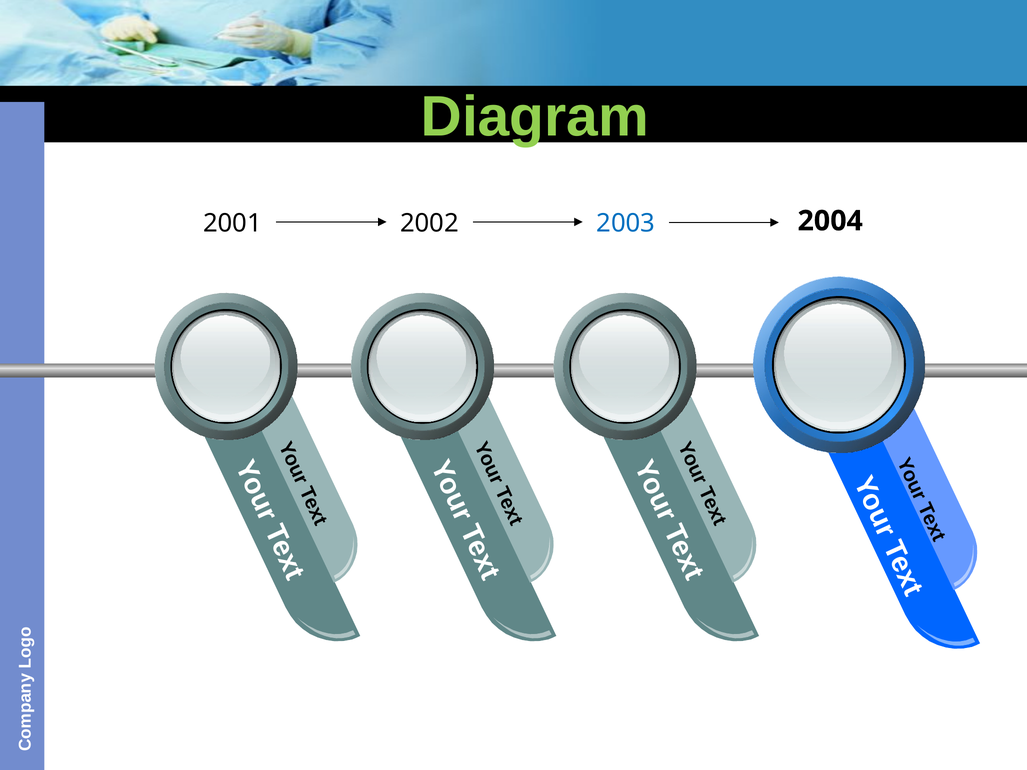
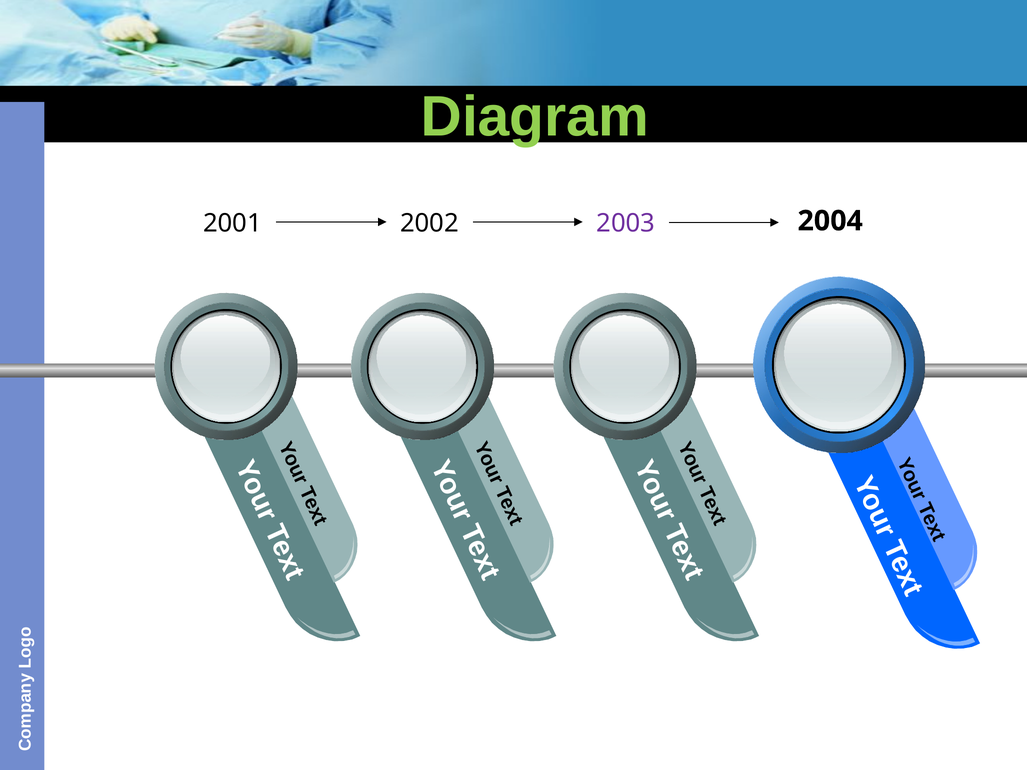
2003 colour: blue -> purple
